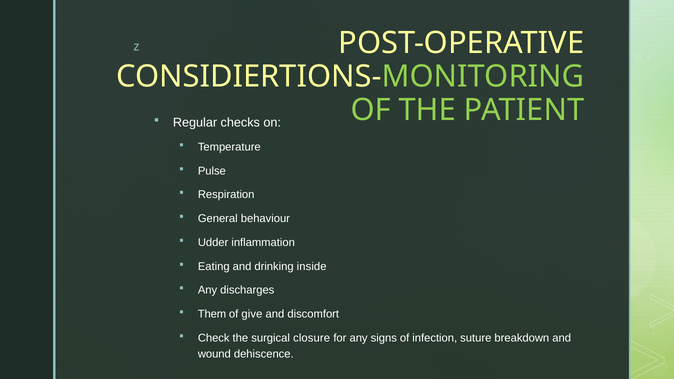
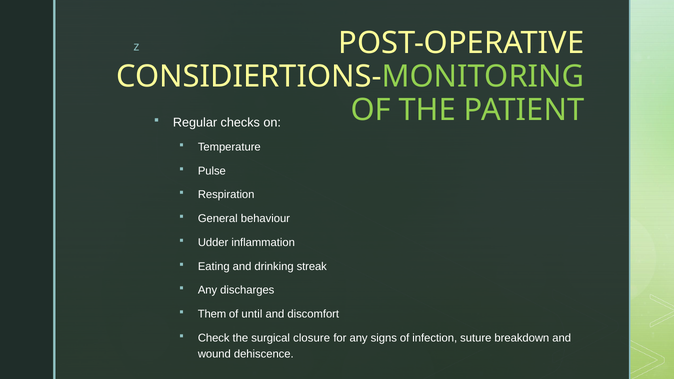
inside: inside -> streak
give: give -> until
